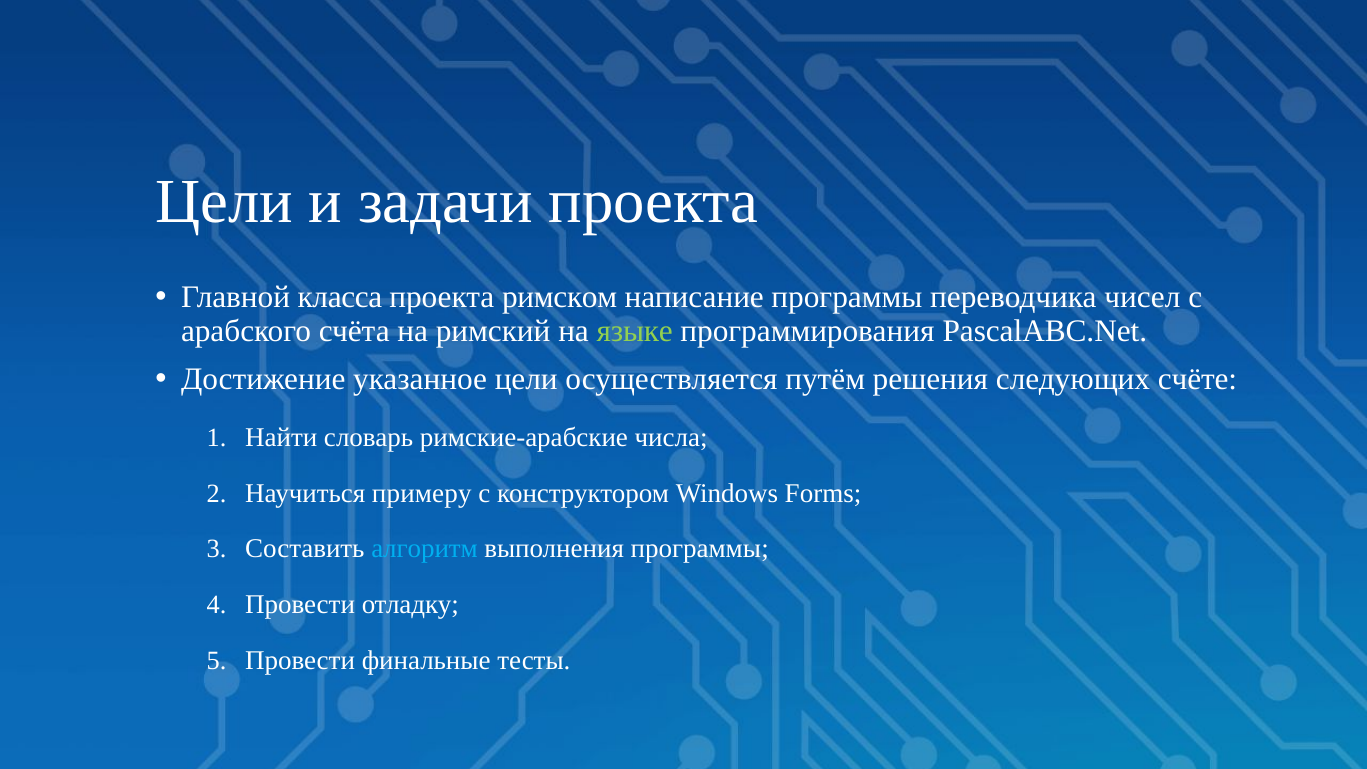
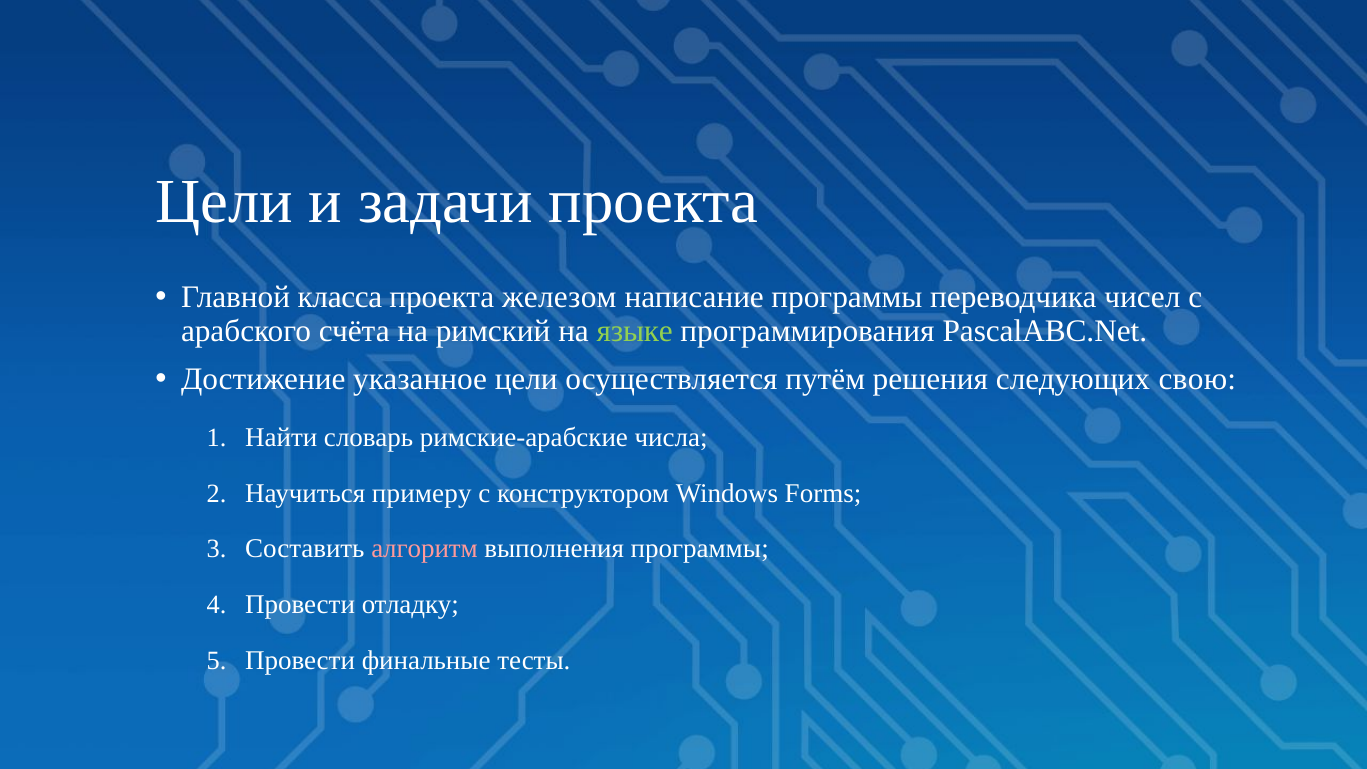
римском: римском -> железом
счёте: счёте -> свою
алгоритм colour: light blue -> pink
